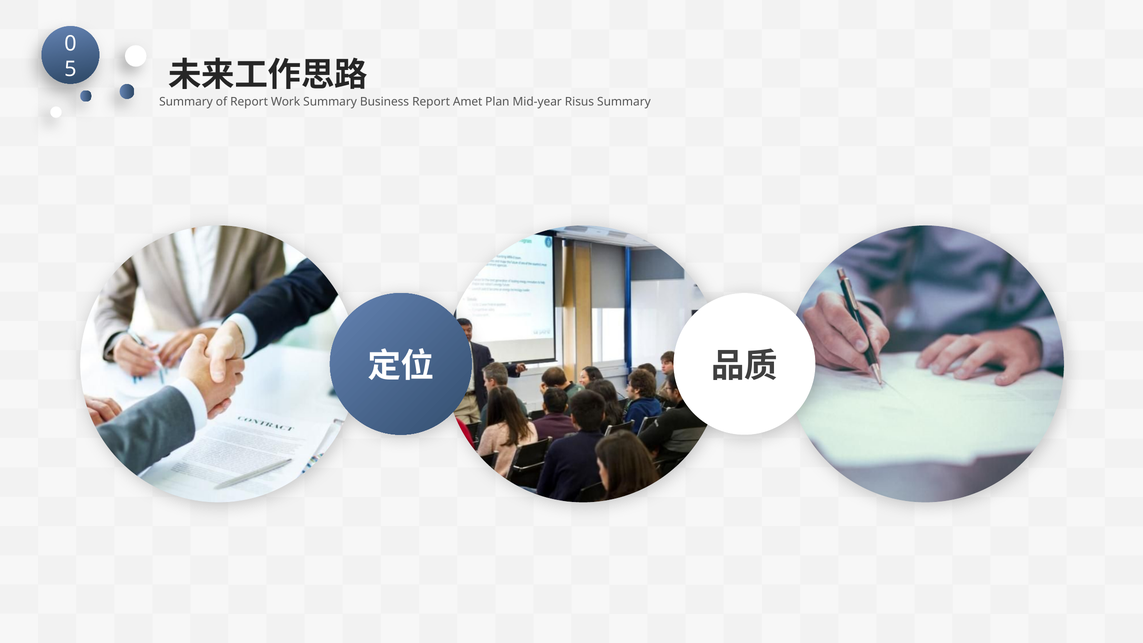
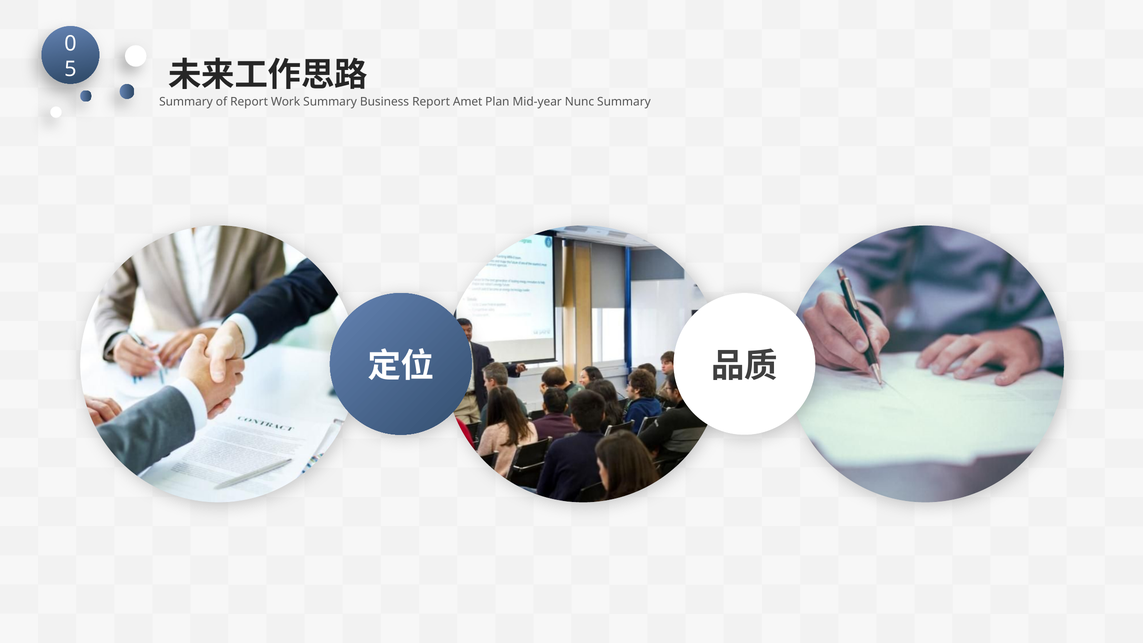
Risus: Risus -> Nunc
